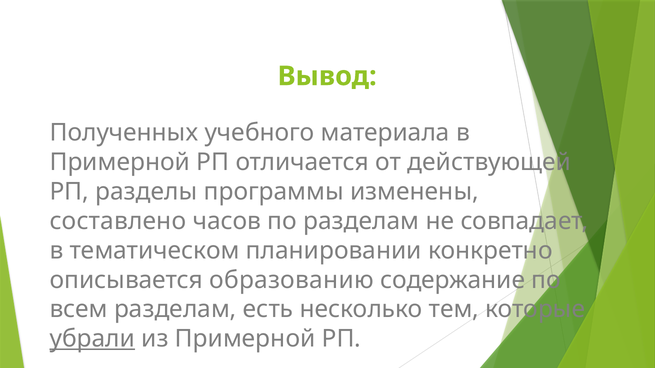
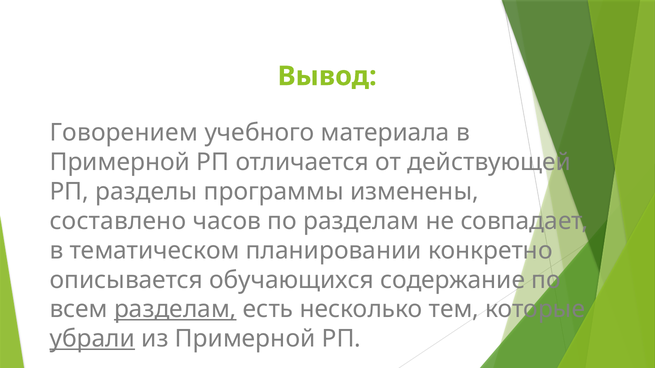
Полученных: Полученных -> Говорением
образованию: образованию -> обучающихся
разделам at (175, 310) underline: none -> present
